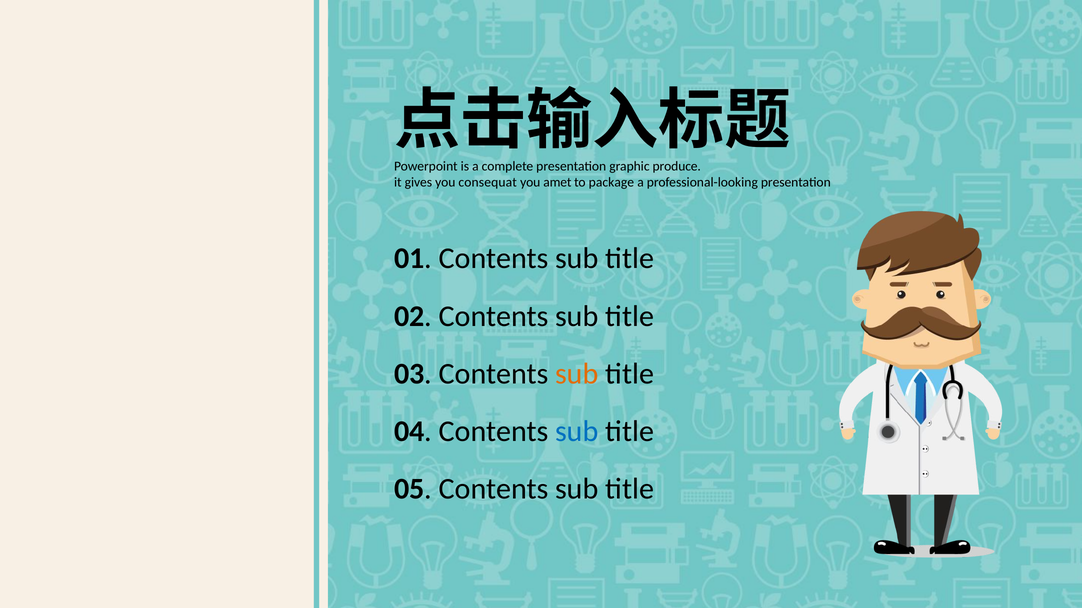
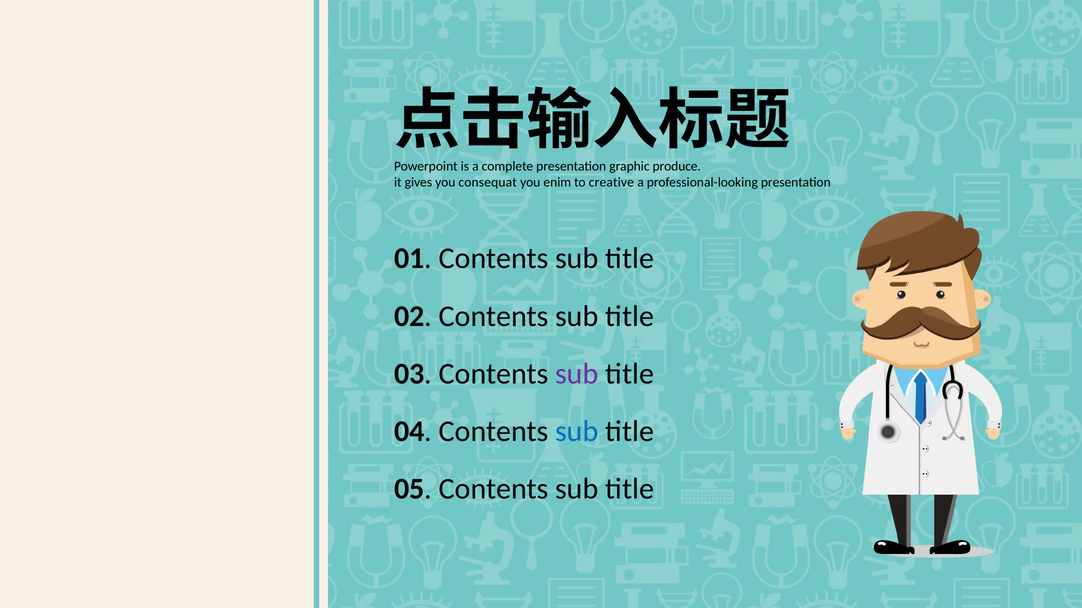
amet: amet -> enim
package: package -> creative
sub at (577, 374) colour: orange -> purple
